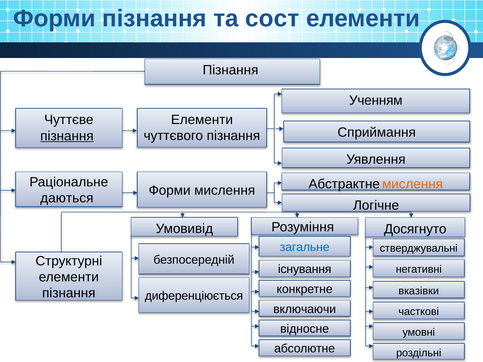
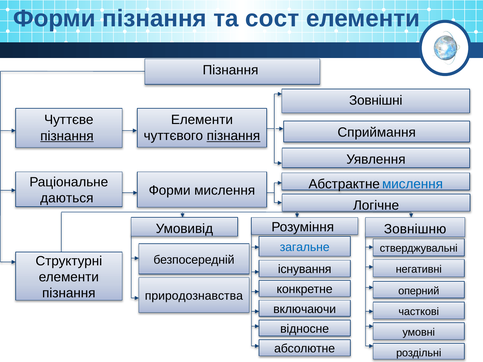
Ученням: Ученням -> Зовнішні
пізнання at (233, 136) underline: none -> present
мислення at (413, 184) colour: orange -> blue
Досягнуто: Досягнуто -> Зовнішню
вказівки: вказівки -> оперний
диференціюється: диференціюється -> природознавства
